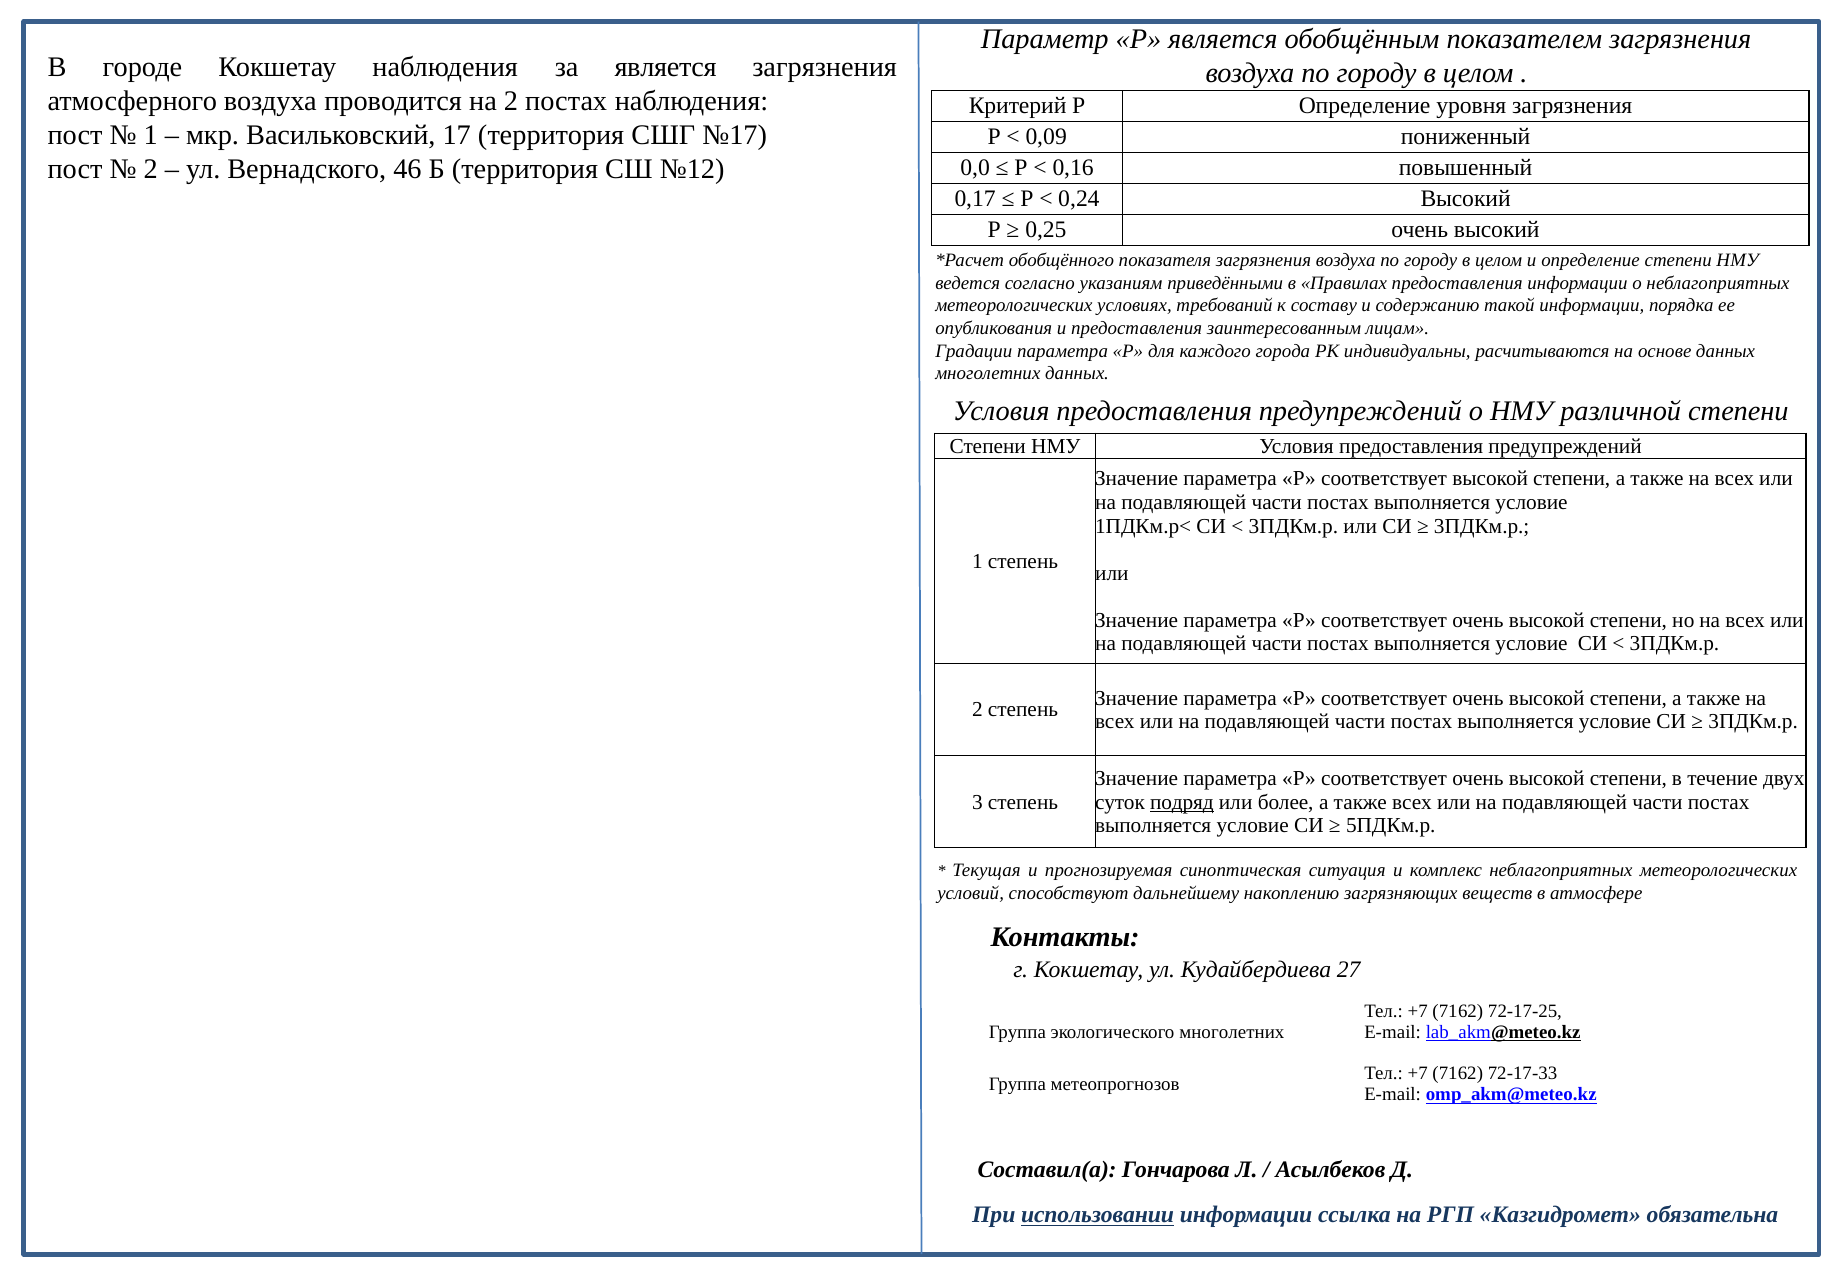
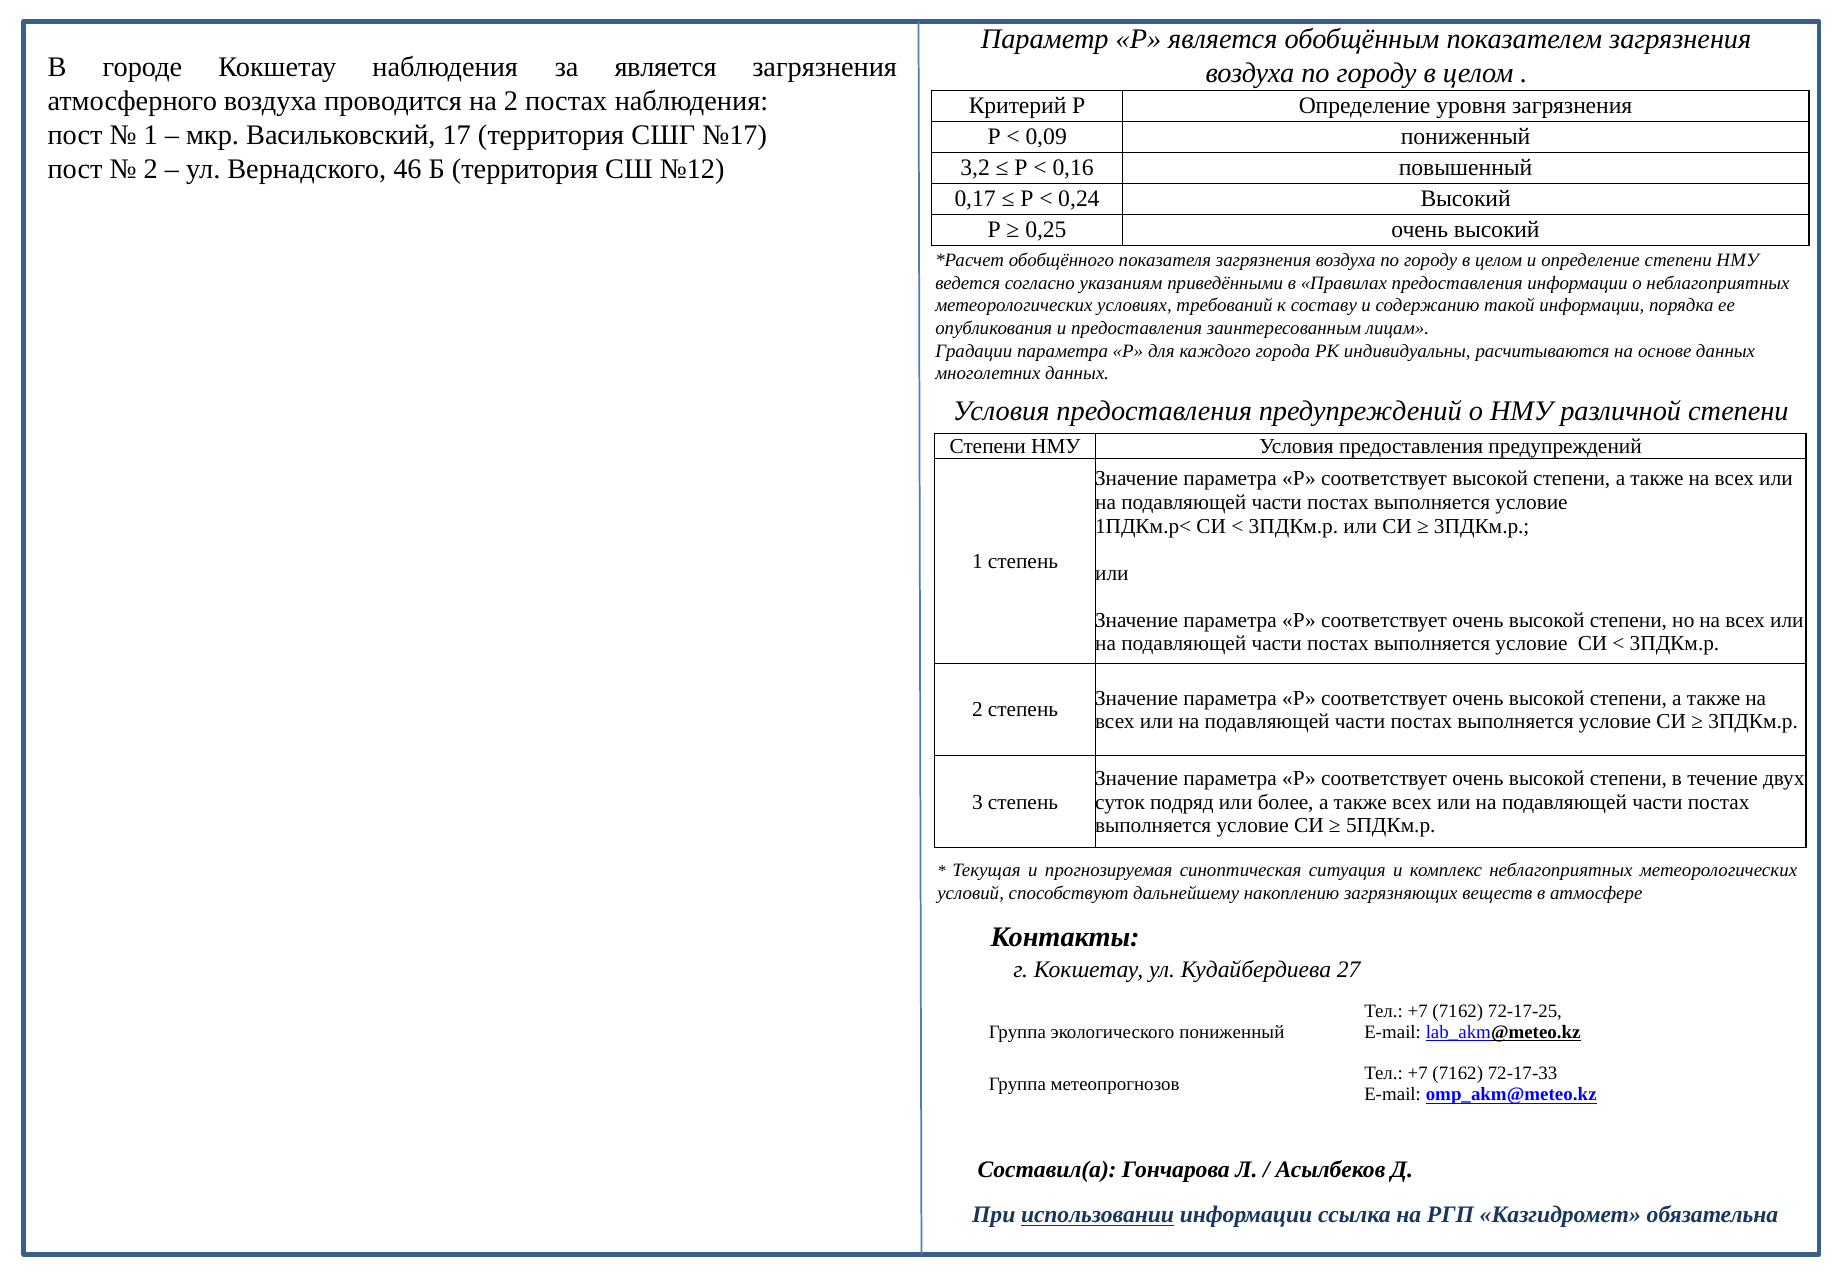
0,0: 0,0 -> 3,2
подряд underline: present -> none
экологического многолетних: многолетних -> пониженный
